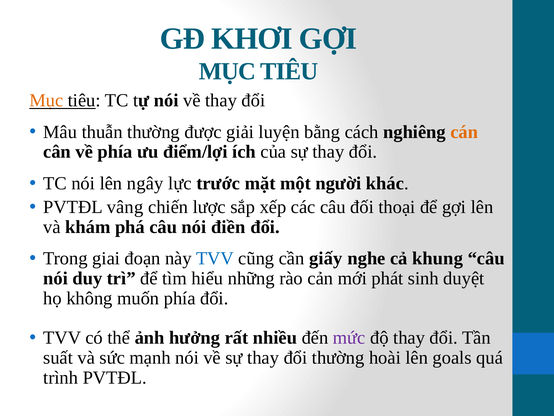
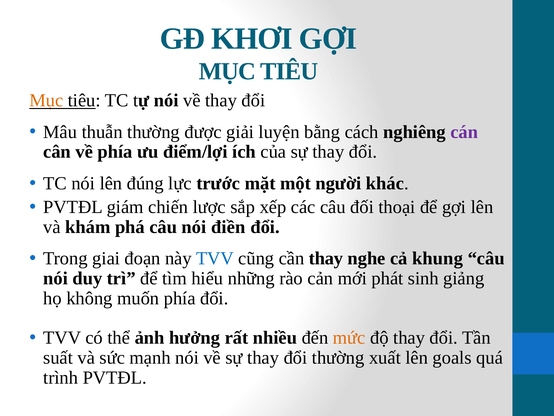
cán colour: orange -> purple
ngây: ngây -> đúng
vâng: vâng -> giám
cần giấy: giấy -> thay
duyệt: duyệt -> giảng
mức colour: purple -> orange
hoài: hoài -> xuất
